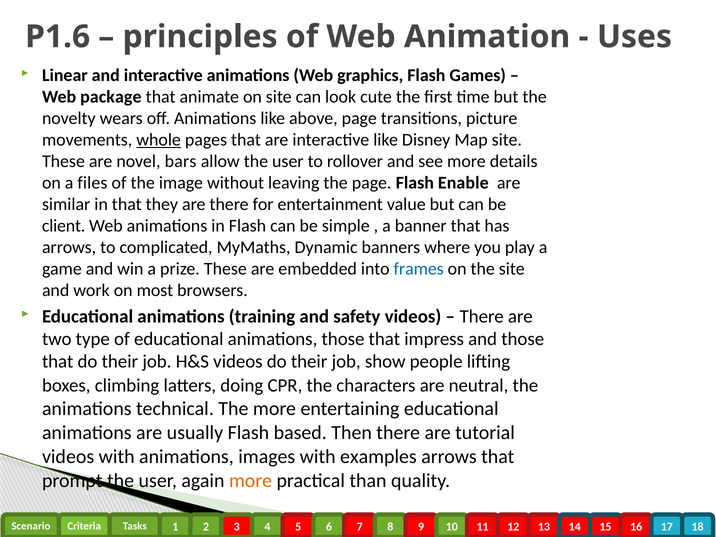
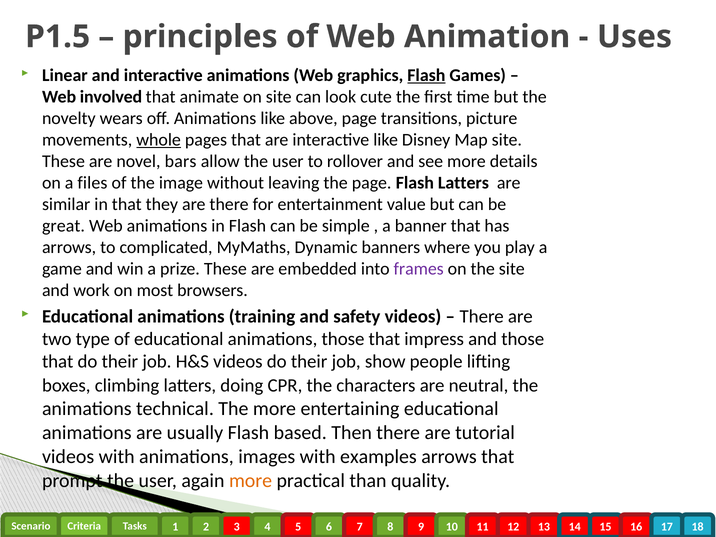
P1.6: P1.6 -> P1.5
Flash at (426, 75) underline: none -> present
package: package -> involved
Flash Enable: Enable -> Latters
client: client -> great
frames colour: blue -> purple
